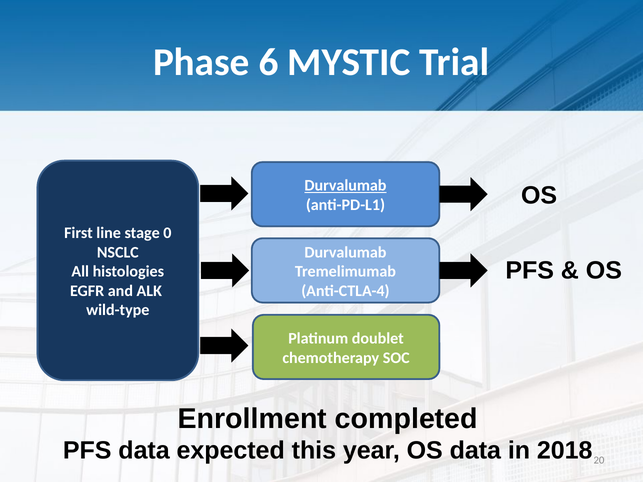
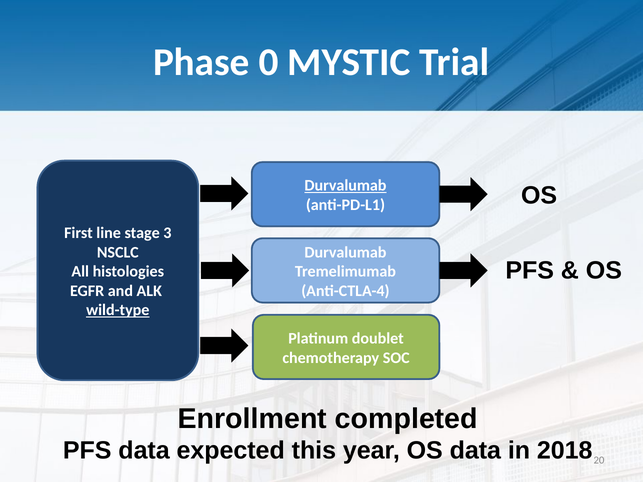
6: 6 -> 0
0: 0 -> 3
wild-type underline: none -> present
